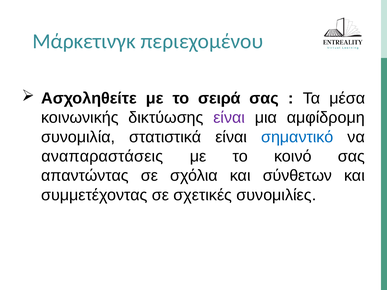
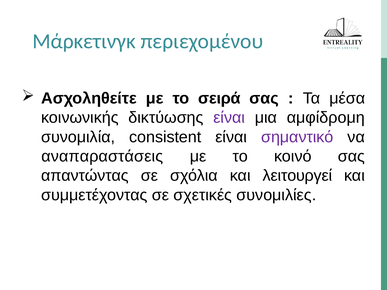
στατιστικά: στατιστικά -> consistent
σημαντικό colour: blue -> purple
σύνθετων: σύνθετων -> λειτουργεί
